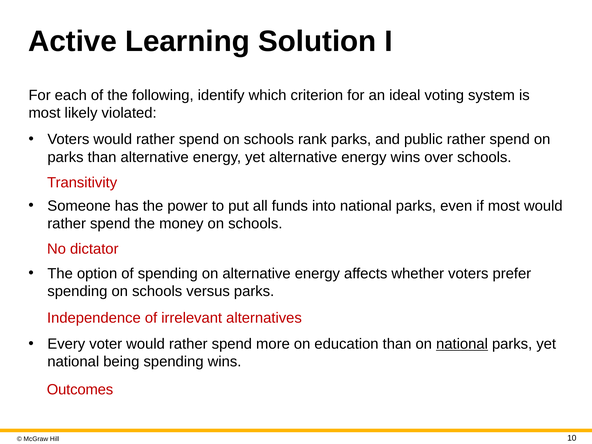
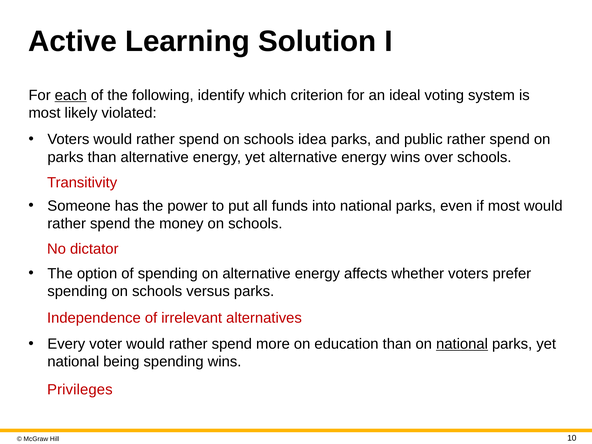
each underline: none -> present
rank: rank -> idea
Outcomes: Outcomes -> Privileges
